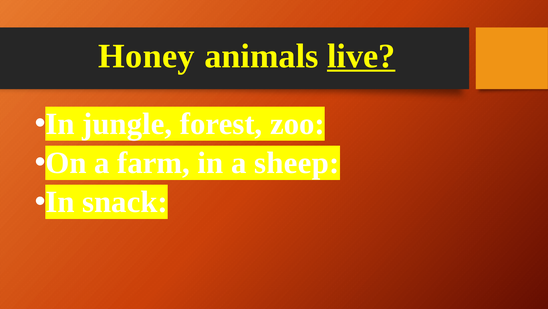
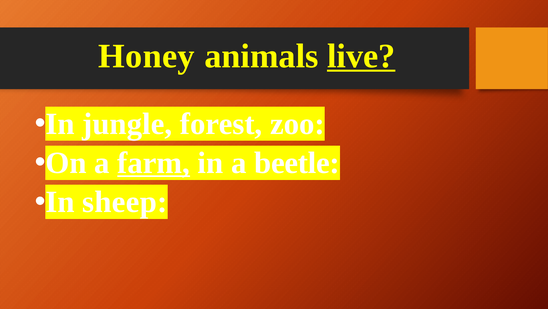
farm underline: none -> present
sheep: sheep -> beetle
snack: snack -> sheep
